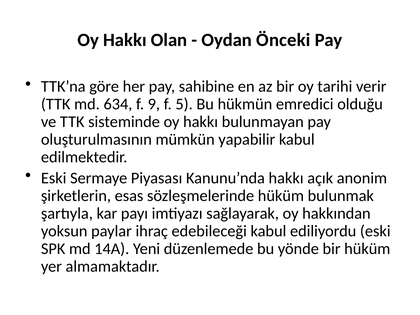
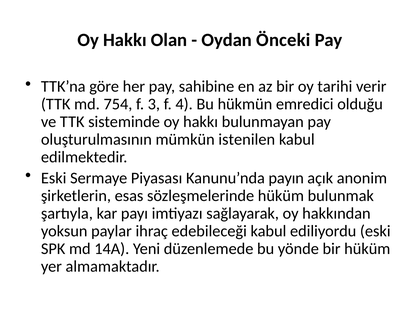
634: 634 -> 754
9: 9 -> 3
5: 5 -> 4
yapabilir: yapabilir -> istenilen
Kanunu’nda hakkı: hakkı -> payın
